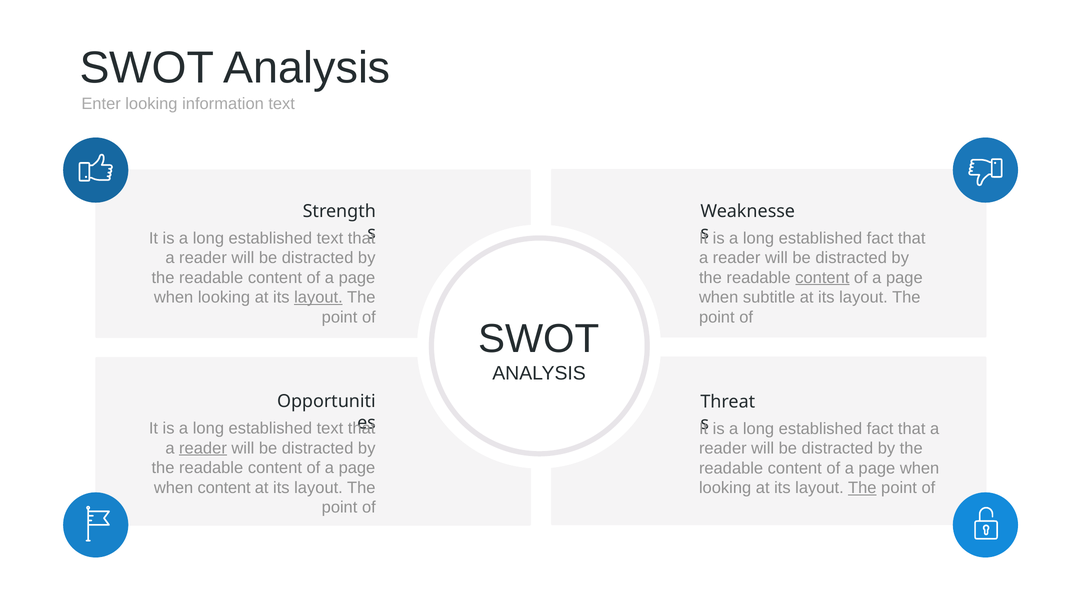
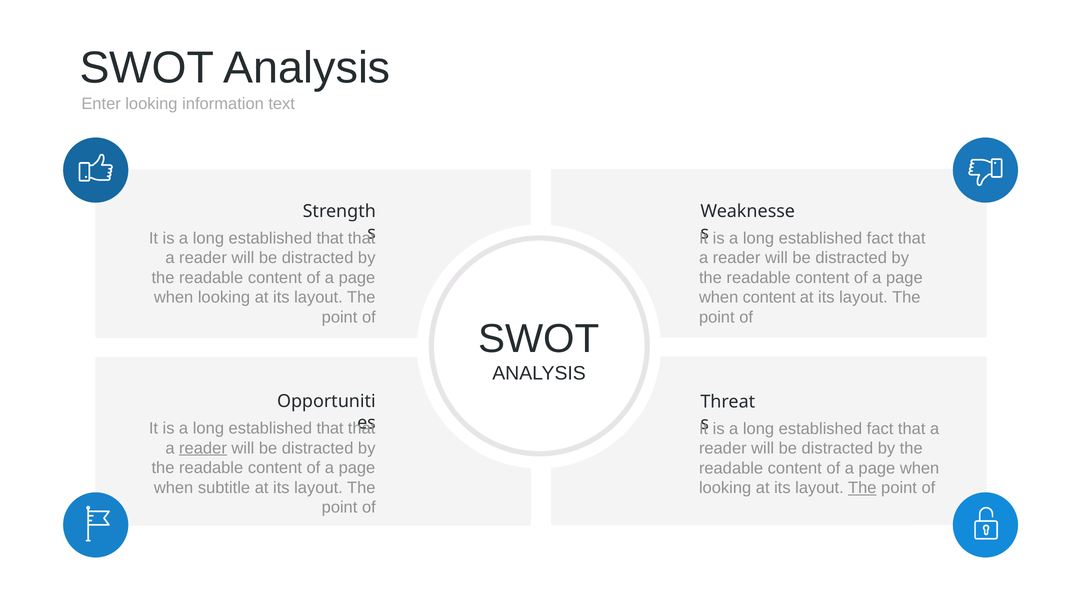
text at (330, 238): text -> that
content at (822, 278) underline: present -> none
layout at (318, 298) underline: present -> none
when subtitle: subtitle -> content
text at (330, 429): text -> that
when content: content -> subtitle
